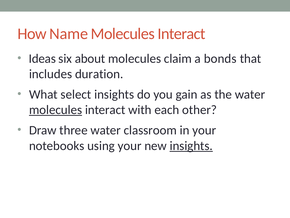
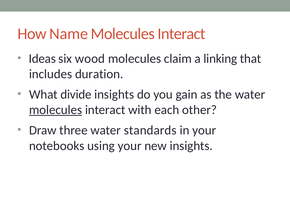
about: about -> wood
bonds: bonds -> linking
select: select -> divide
classroom: classroom -> standards
insights at (191, 145) underline: present -> none
